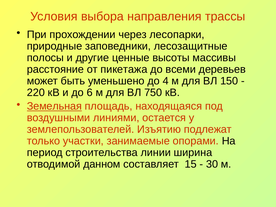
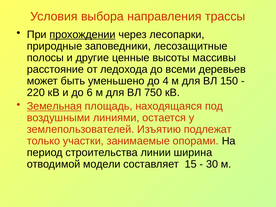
прохождении underline: none -> present
пикетажа: пикетажа -> ледохода
данном: данном -> модели
